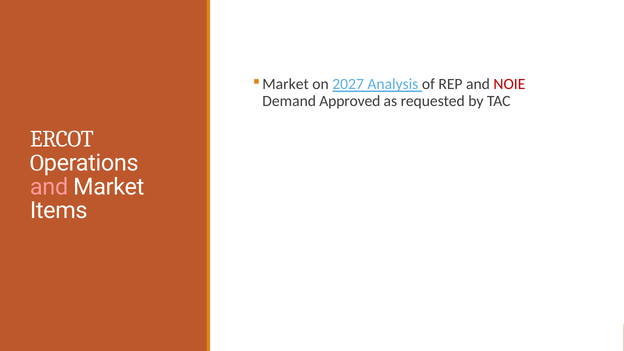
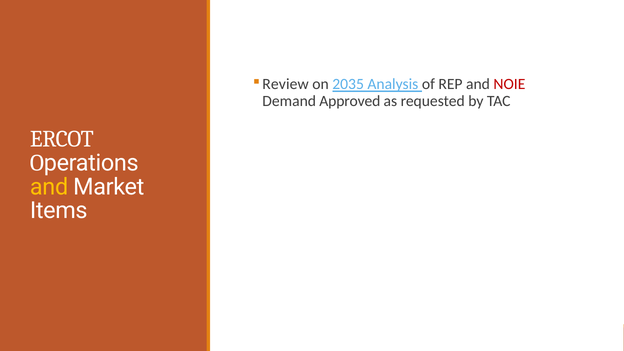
Market at (286, 84): Market -> Review
2027: 2027 -> 2035
and at (49, 187) colour: pink -> yellow
